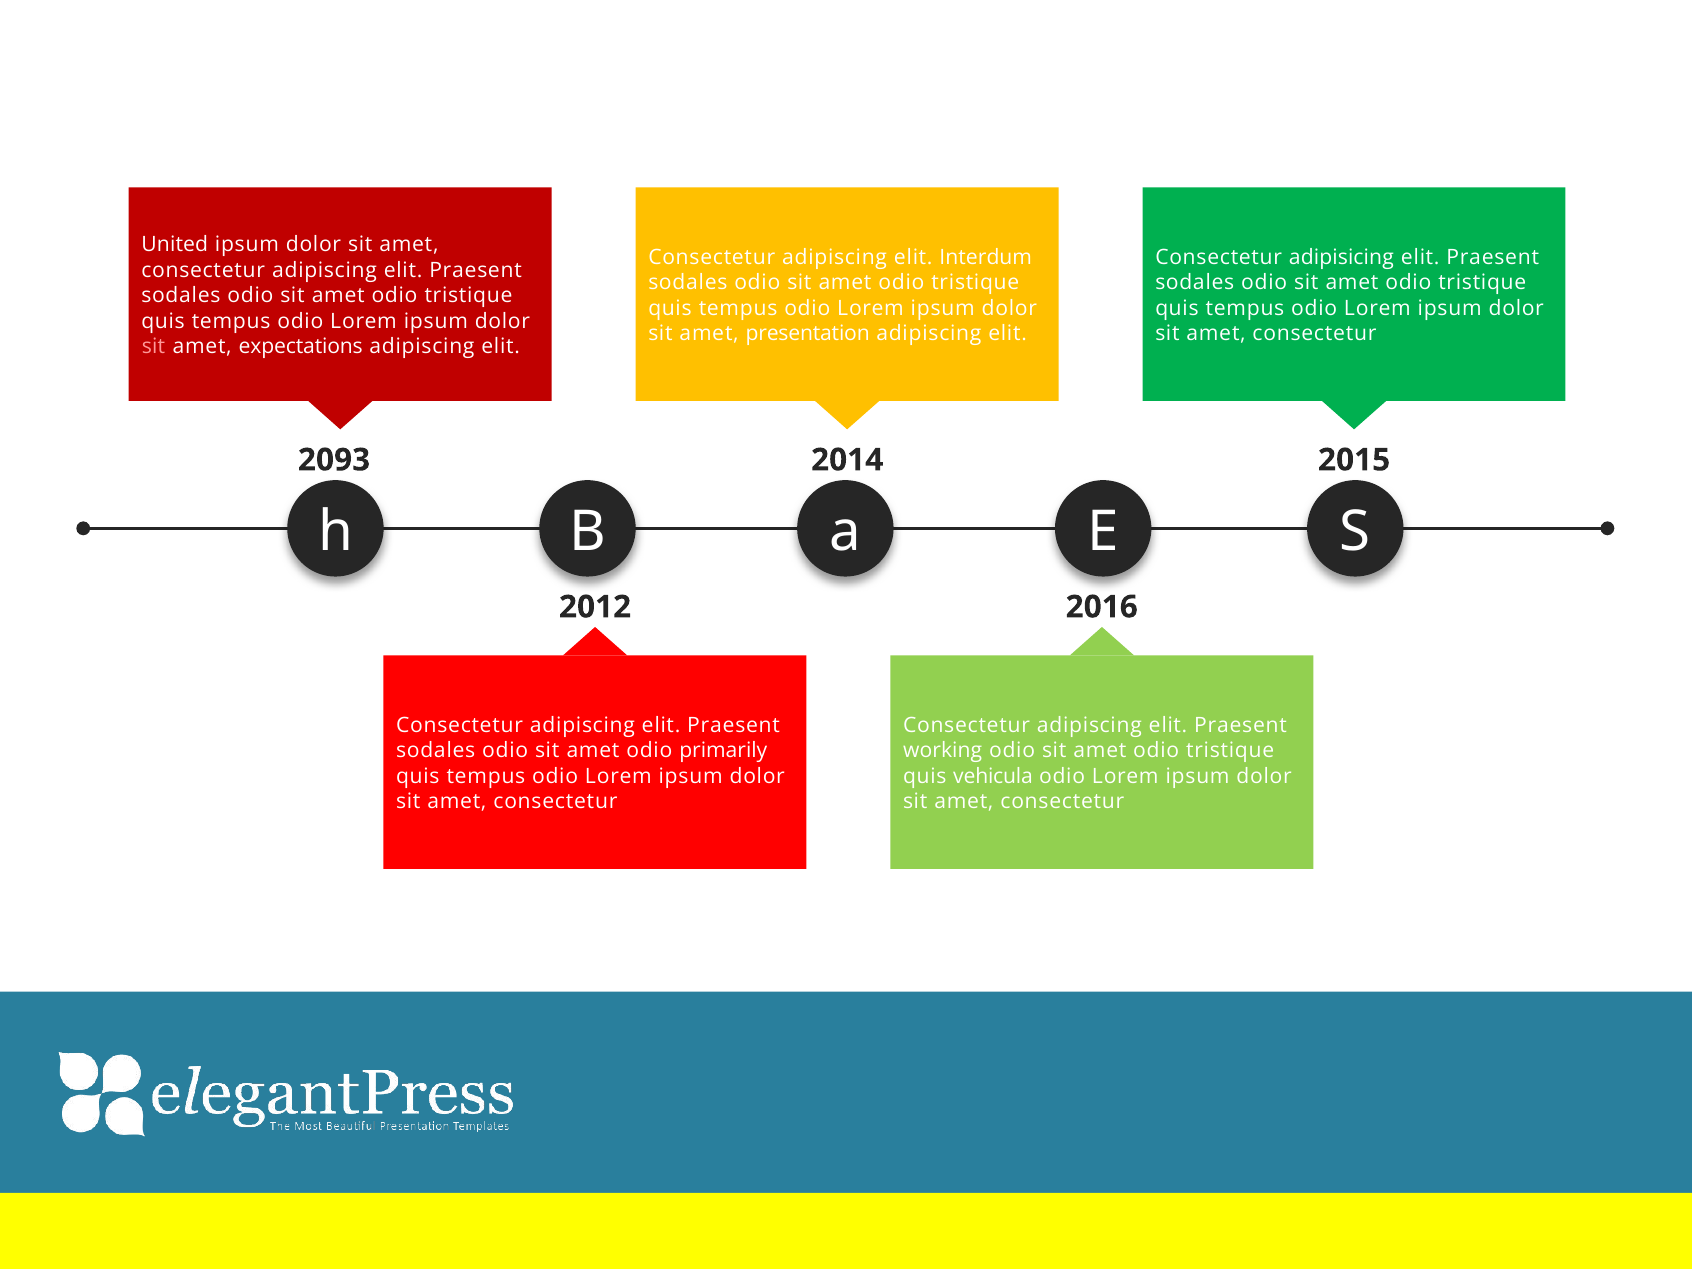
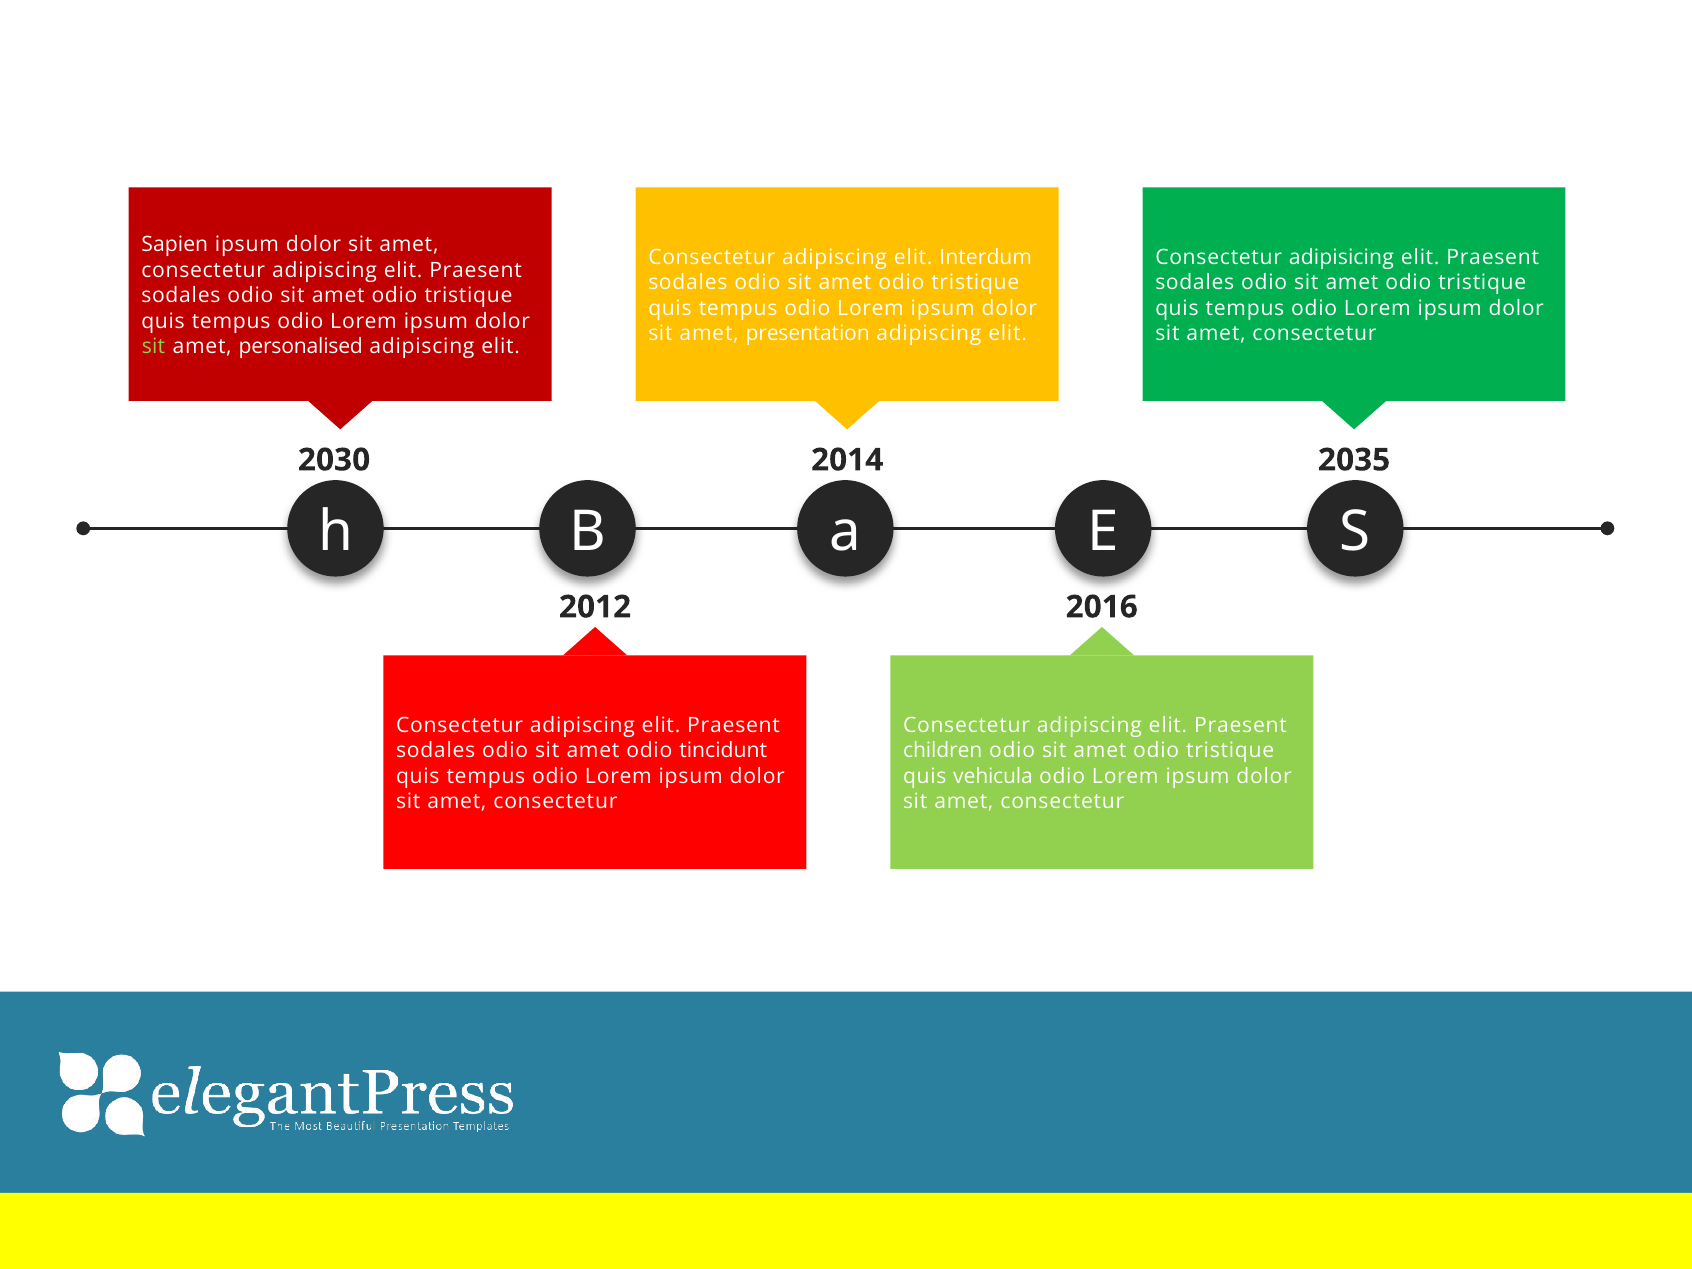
United: United -> Sapien
sit at (153, 347) colour: pink -> light green
expectations: expectations -> personalised
2093: 2093 -> 2030
2015: 2015 -> 2035
primarily: primarily -> tincidunt
working: working -> children
